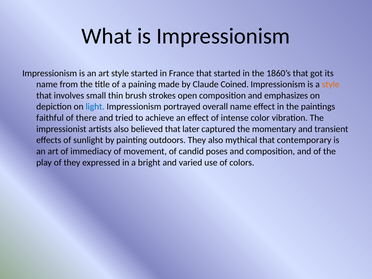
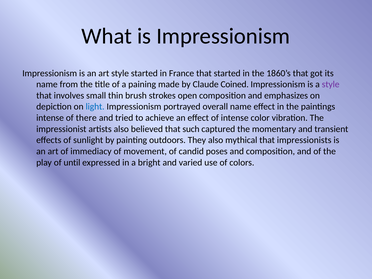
style at (331, 84) colour: orange -> purple
faithful at (50, 118): faithful -> intense
later: later -> such
contemporary: contemporary -> impressionists
of they: they -> until
